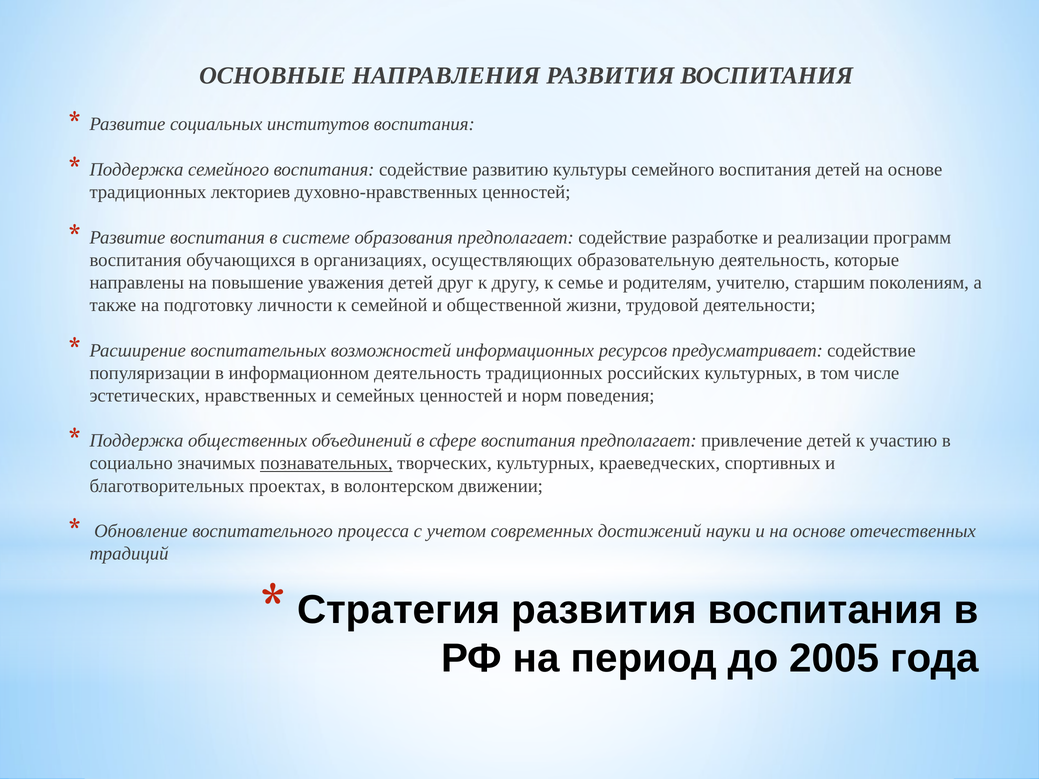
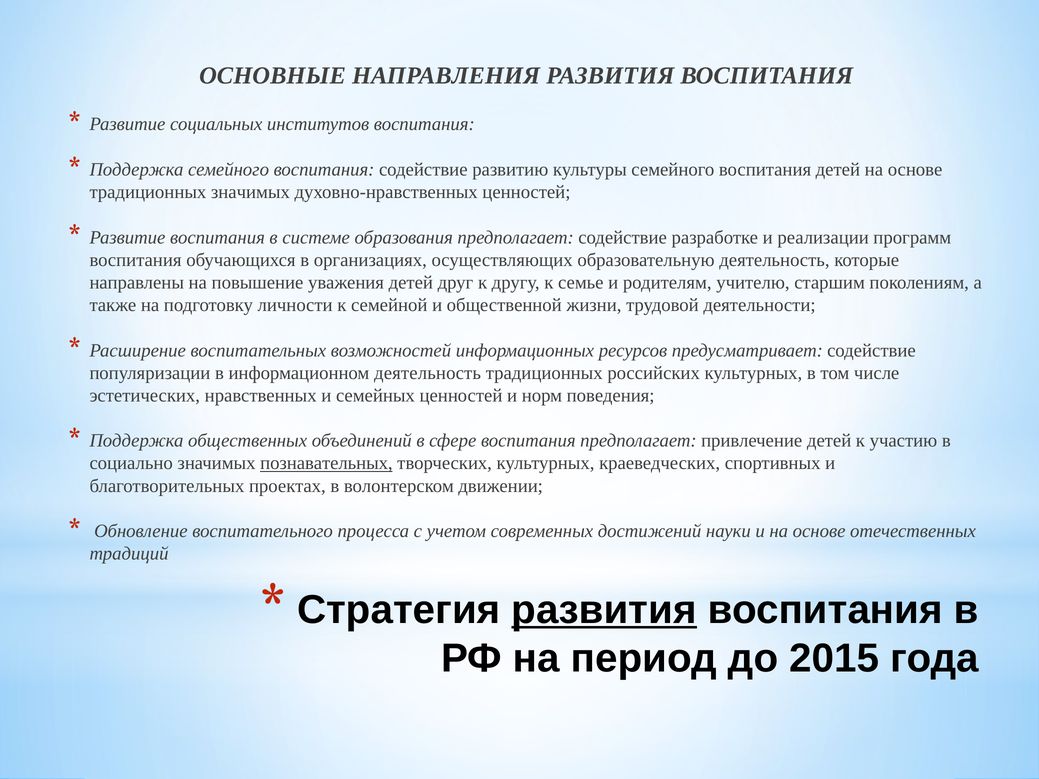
традиционных лекториев: лекториев -> значимых
развития at (604, 610) underline: none -> present
2005: 2005 -> 2015
